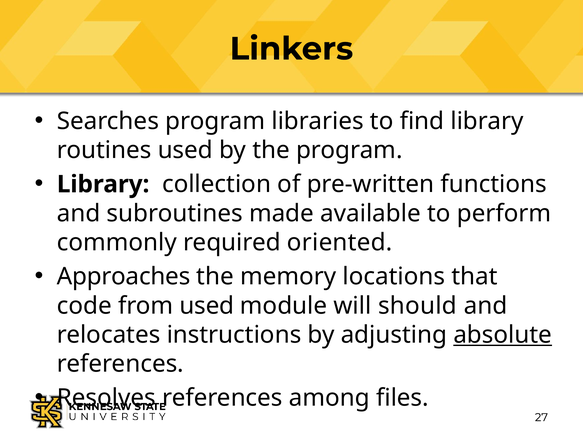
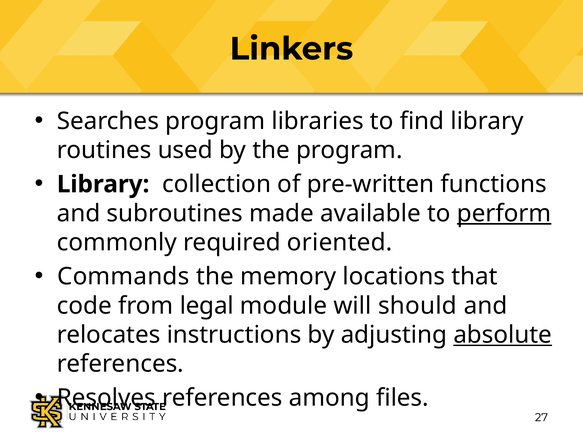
perform underline: none -> present
Approaches: Approaches -> Commands
from used: used -> legal
